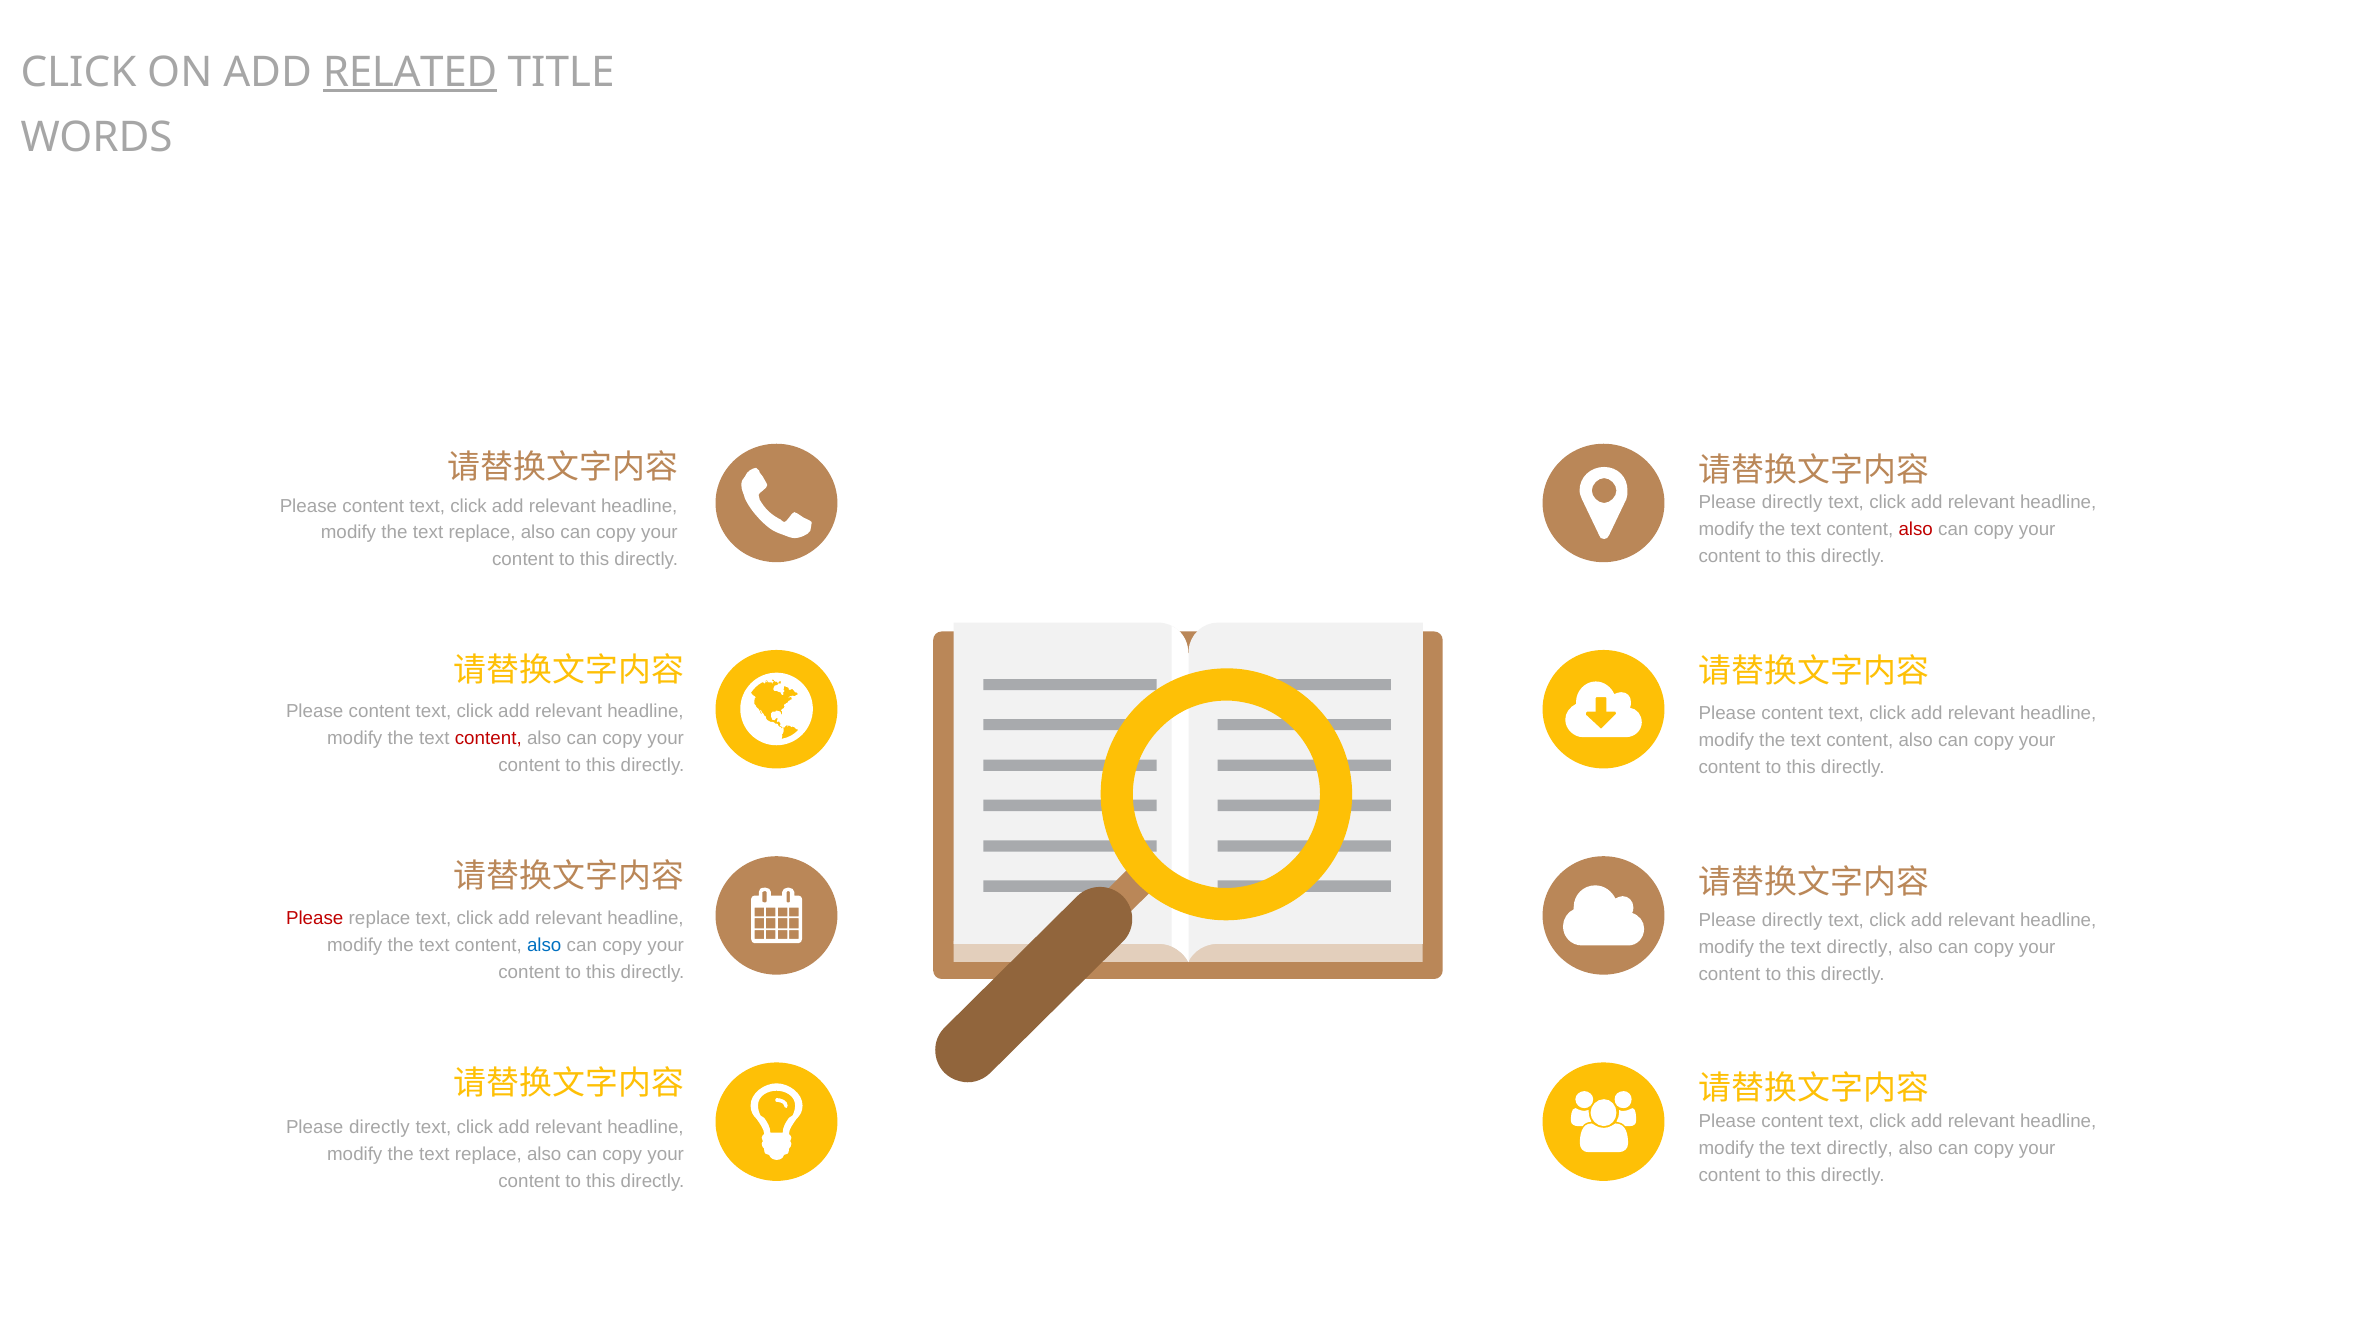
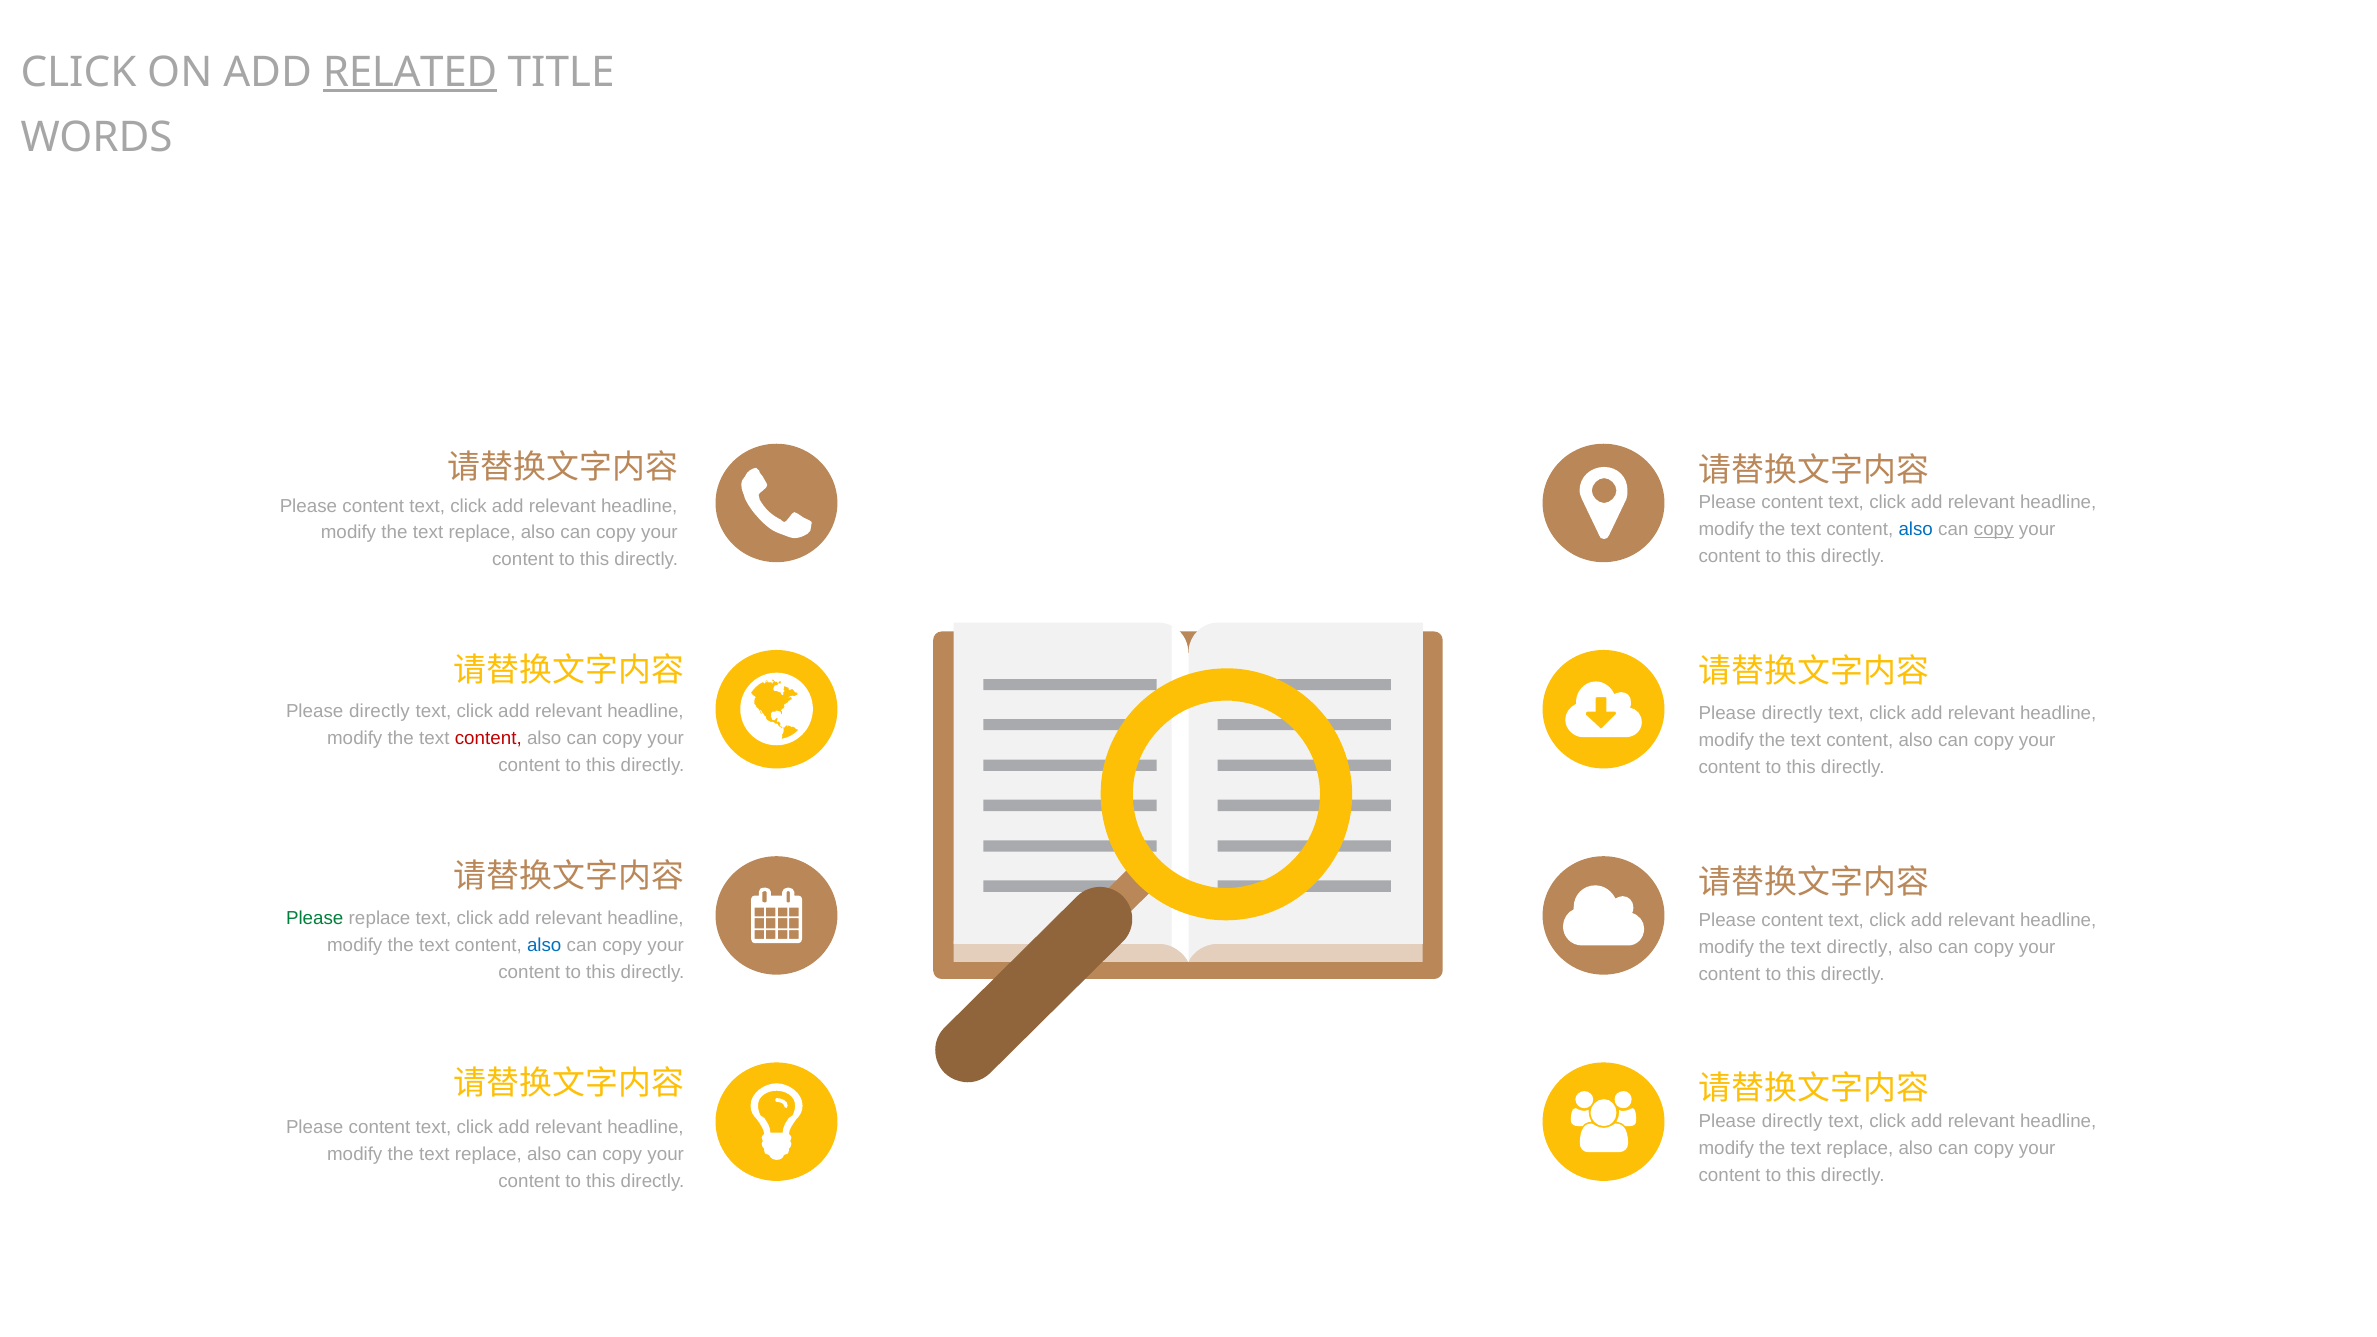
directly at (1792, 503): directly -> content
also at (1916, 530) colour: red -> blue
copy at (1994, 530) underline: none -> present
content at (380, 711): content -> directly
content at (1792, 714): content -> directly
Please at (315, 918) colour: red -> green
directly at (1792, 920): directly -> content
content at (1792, 1121): content -> directly
directly at (379, 1127): directly -> content
directly at (1860, 1148): directly -> replace
